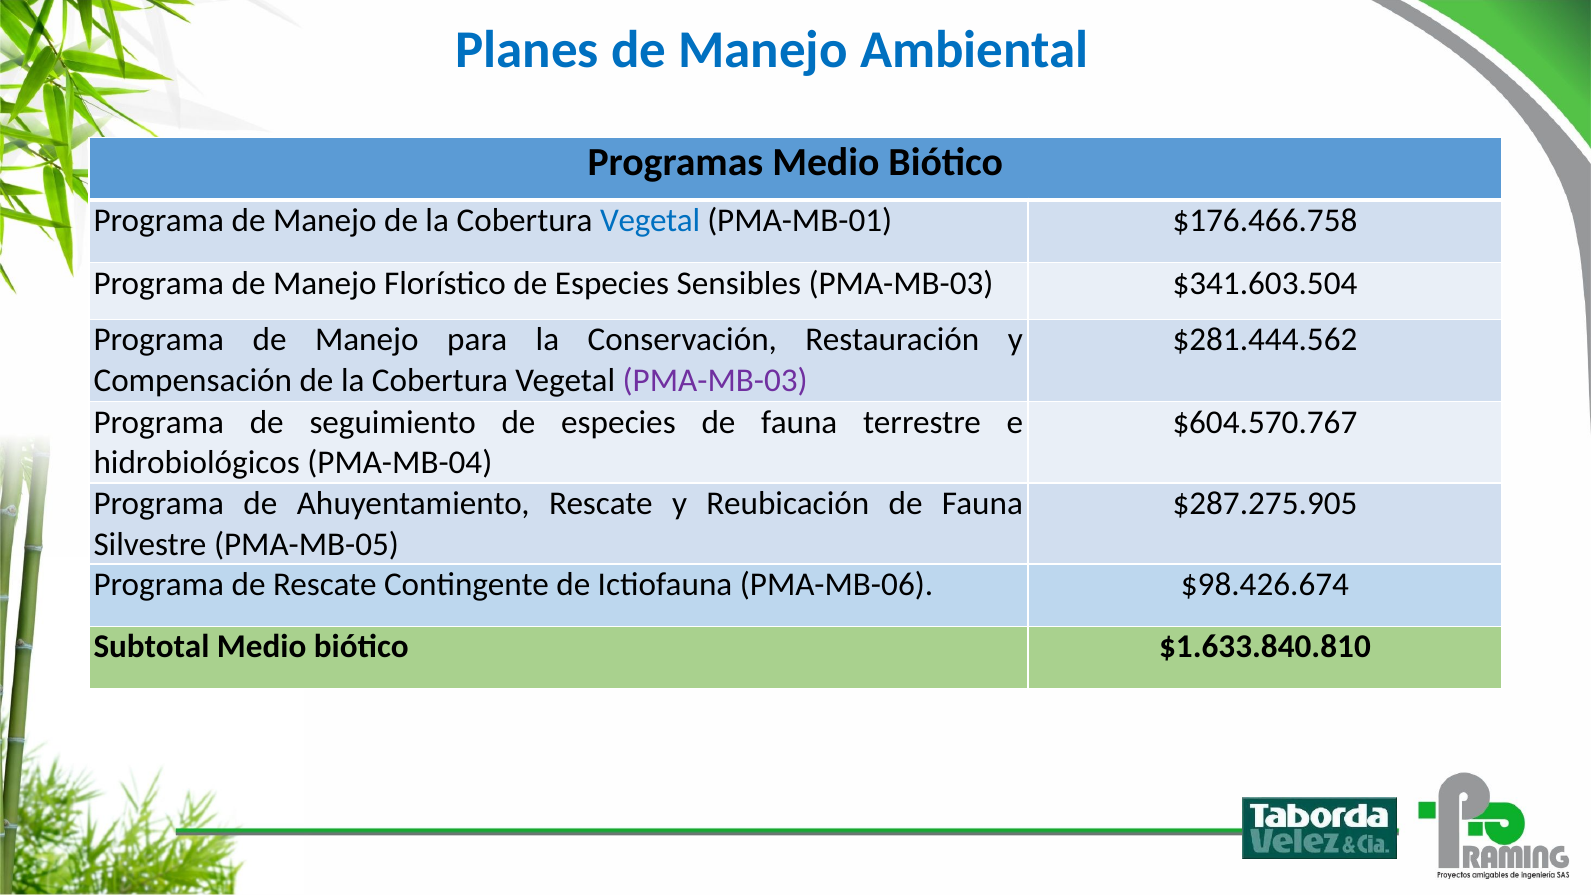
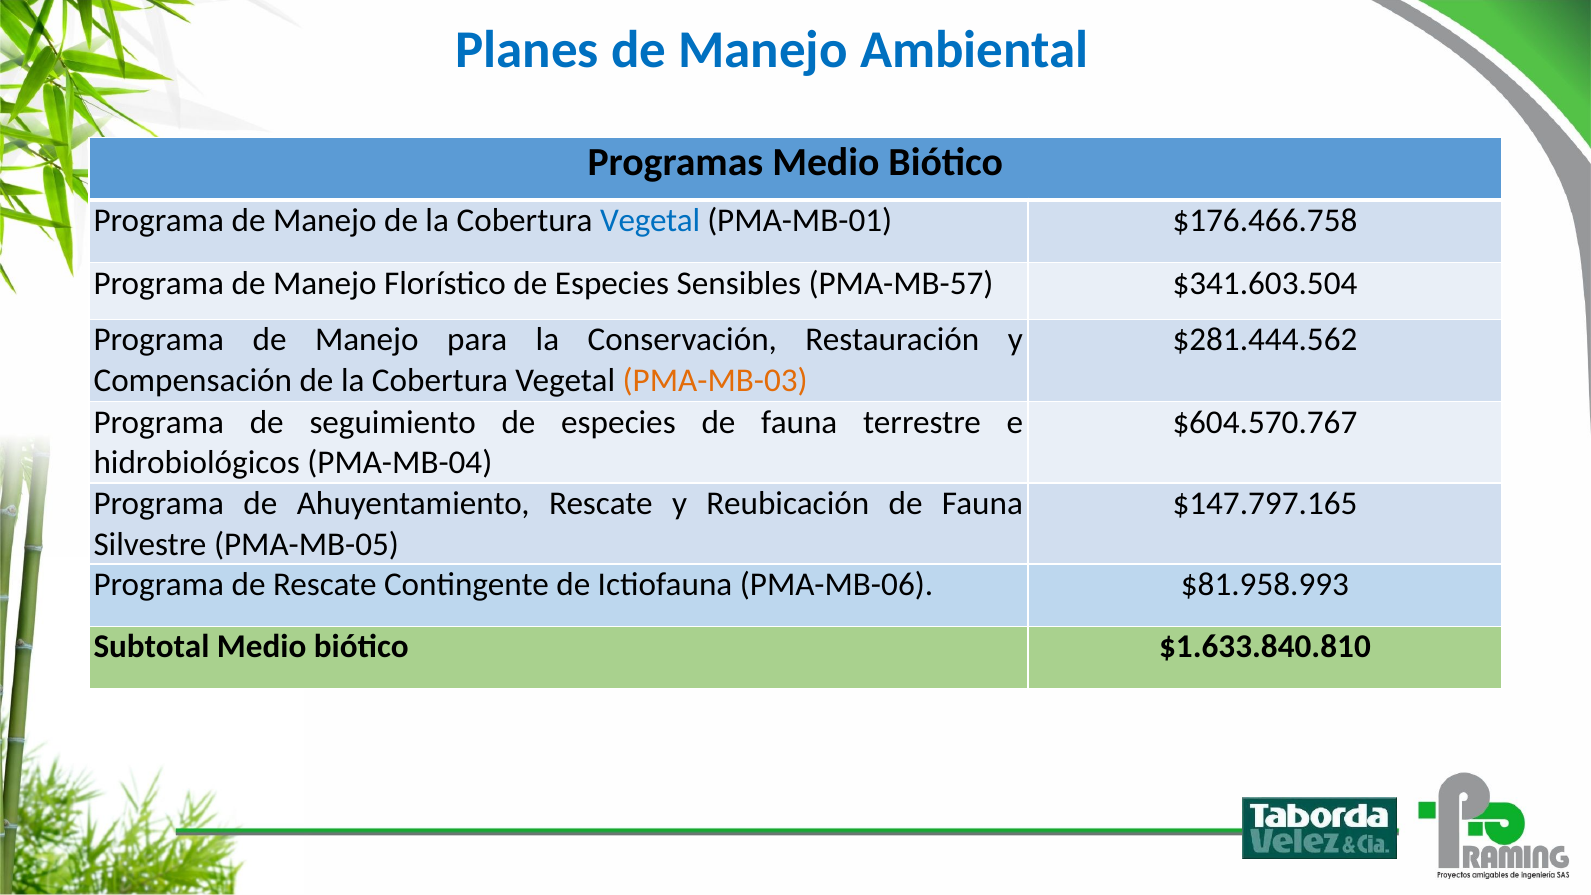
Sensibles PMA-MB-03: PMA-MB-03 -> PMA-MB-57
PMA-MB-03 at (715, 381) colour: purple -> orange
$287.275.905: $287.275.905 -> $147.797.165
$98.426.674: $98.426.674 -> $81.958.993
